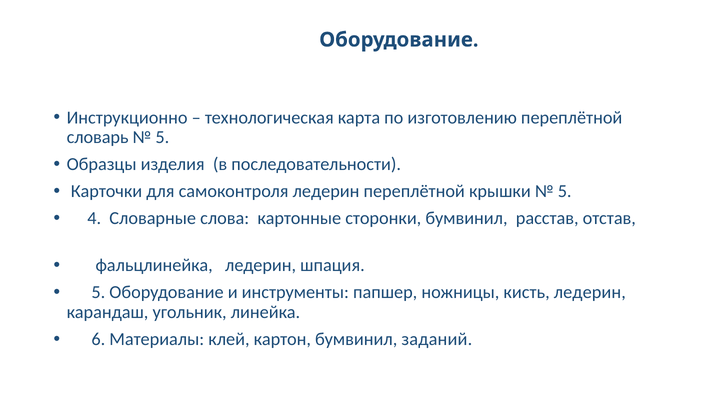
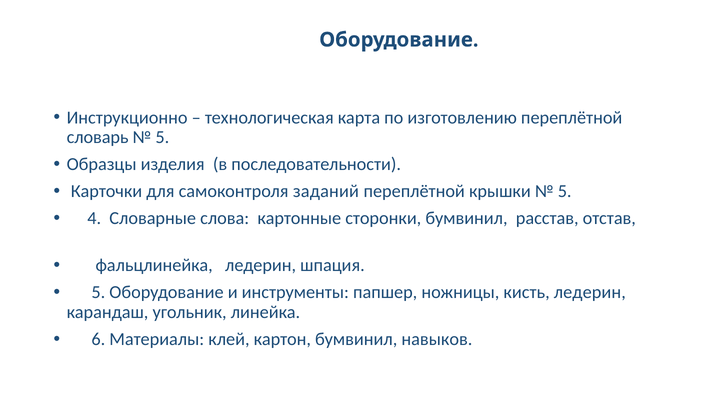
самоконтроля ледерин: ледерин -> заданий
заданий: заданий -> навыков
